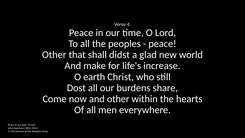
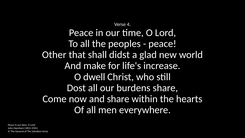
earth: earth -> dwell
and other: other -> share
